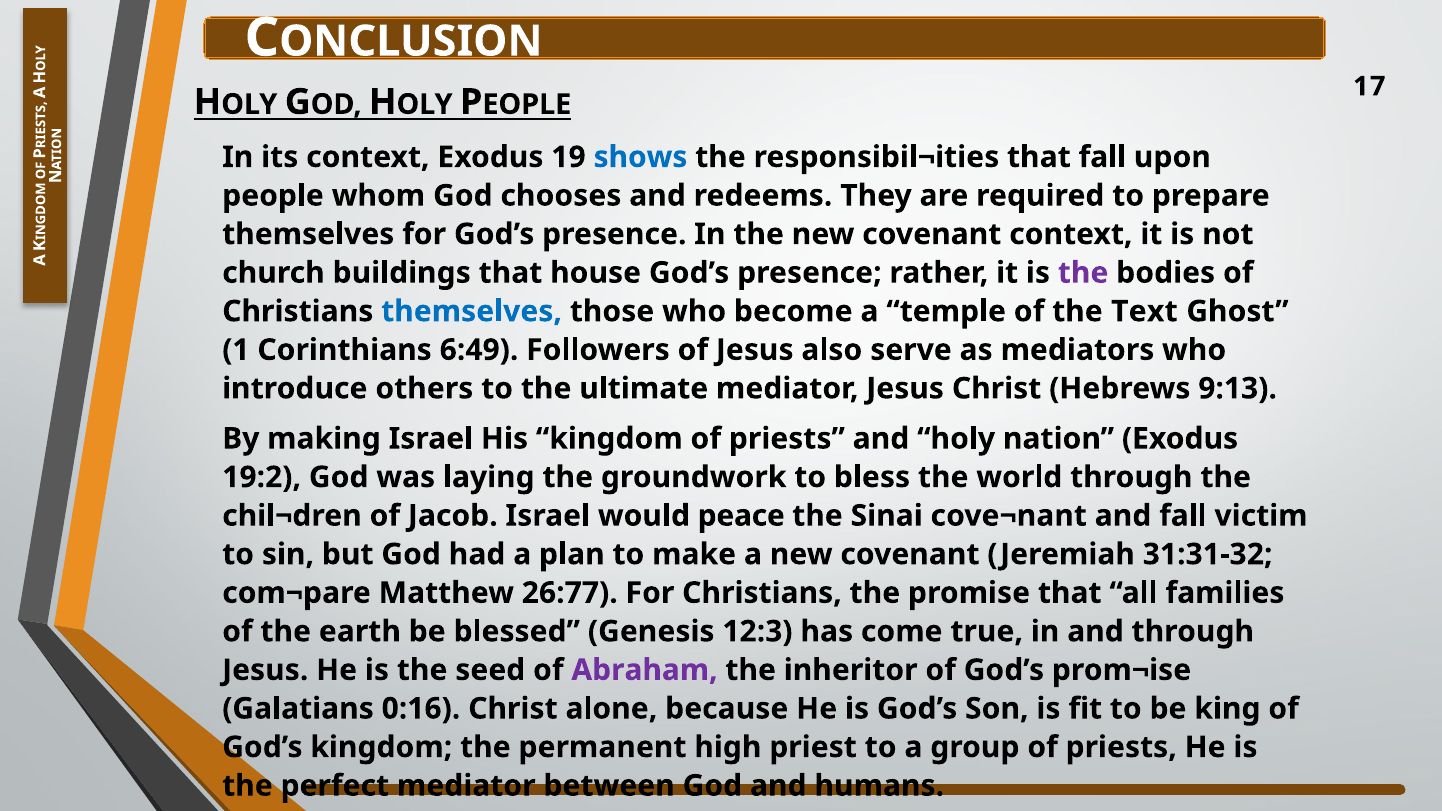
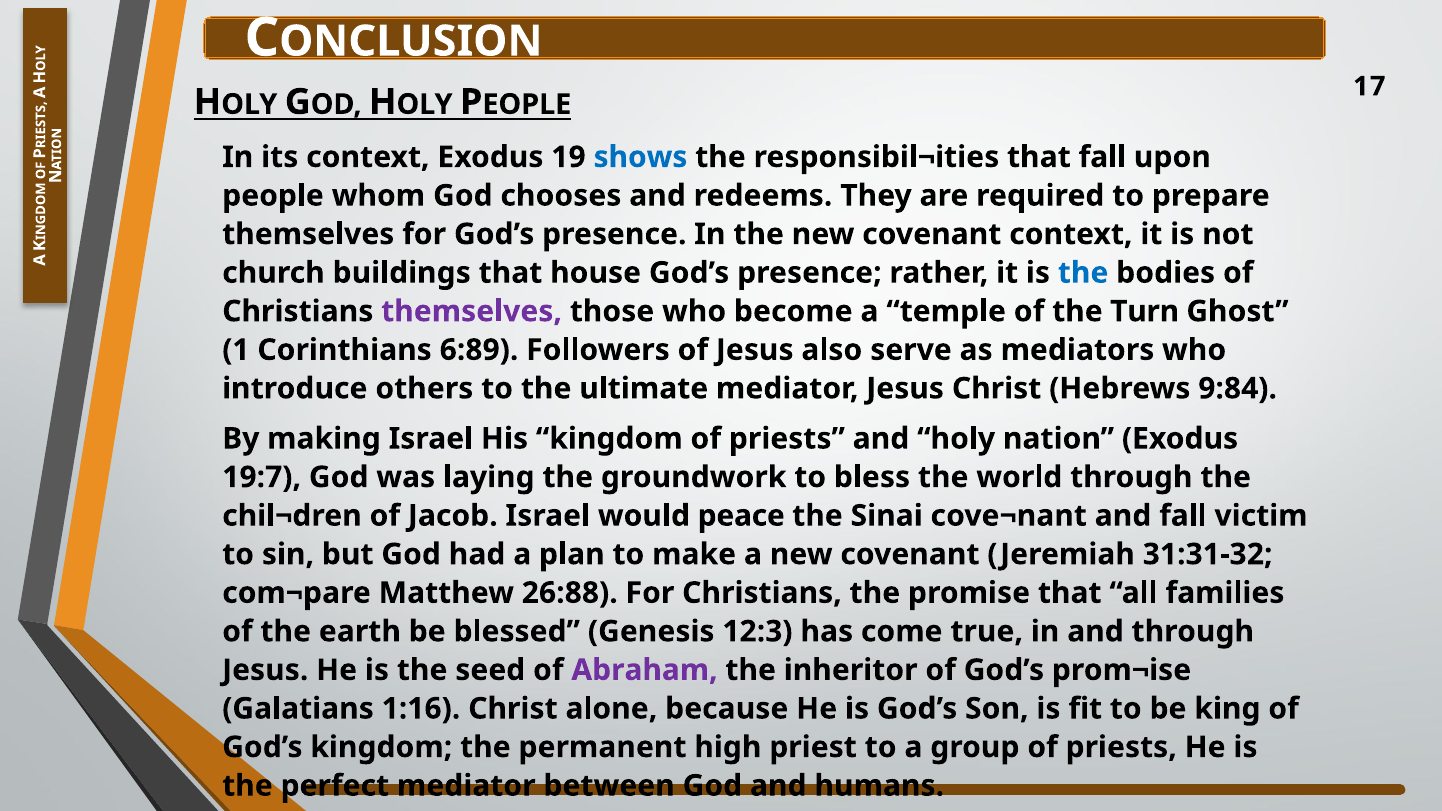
the at (1083, 273) colour: purple -> blue
themselves at (472, 311) colour: blue -> purple
Text: Text -> Turn
6:49: 6:49 -> 6:89
9:13: 9:13 -> 9:84
19:2: 19:2 -> 19:7
26:77: 26:77 -> 26:88
0:16: 0:16 -> 1:16
